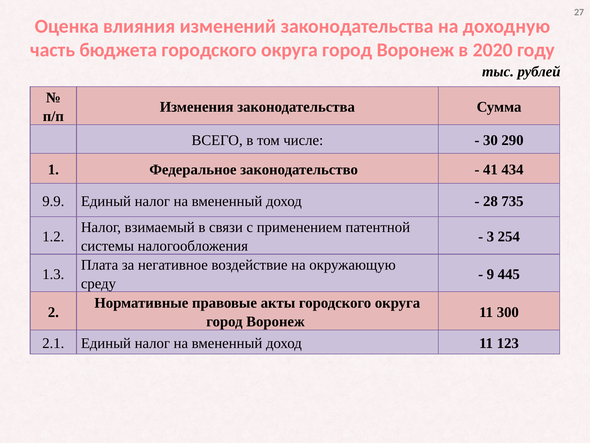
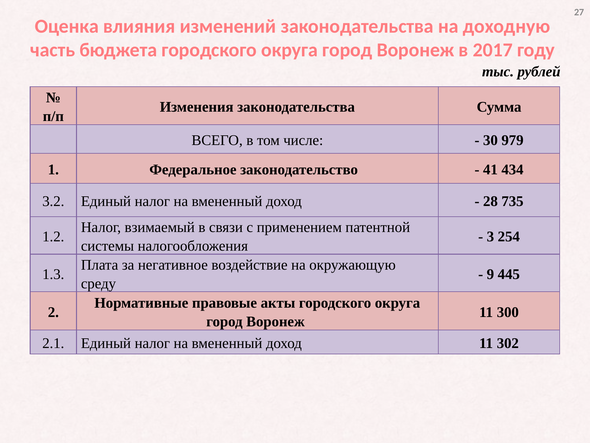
2020: 2020 -> 2017
290: 290 -> 979
9.9: 9.9 -> 3.2
123: 123 -> 302
